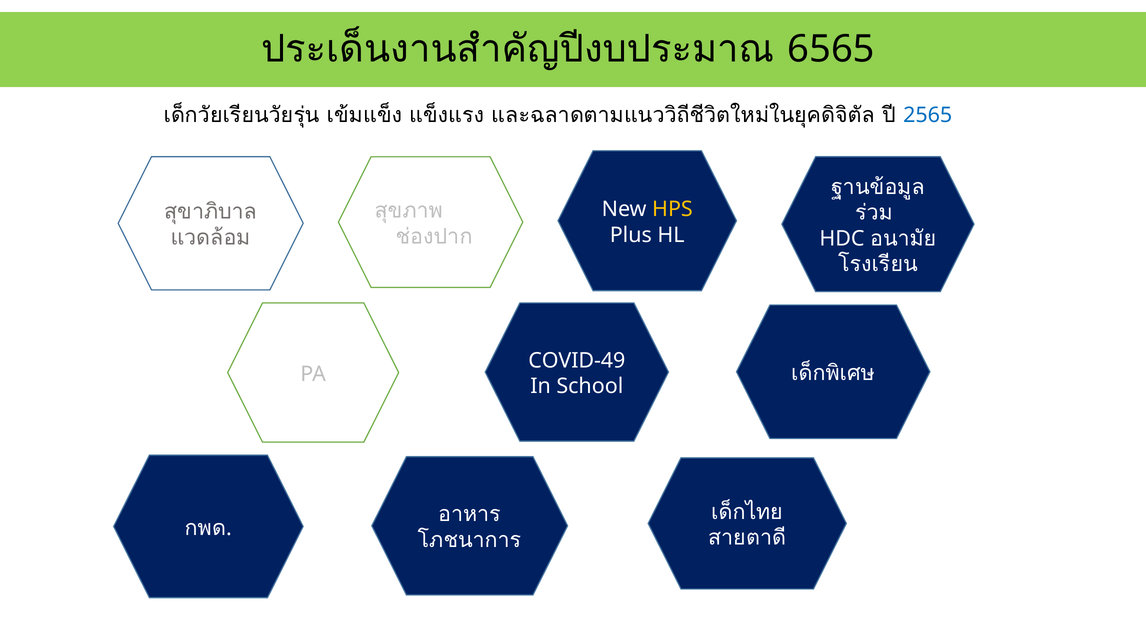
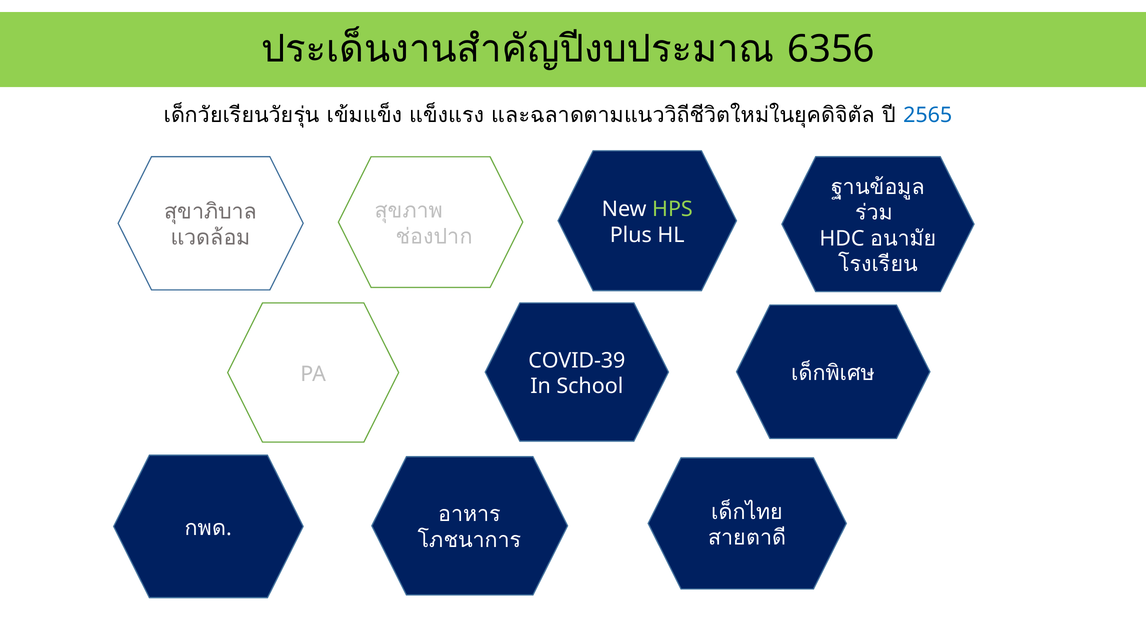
6565: 6565 -> 6356
HPS colour: yellow -> light green
COVID-49: COVID-49 -> COVID-39
